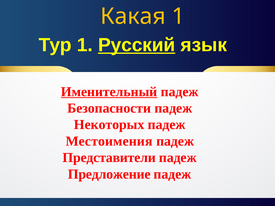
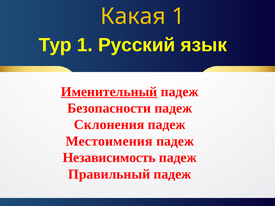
Русский underline: present -> none
Некоторых: Некоторых -> Склонения
Представители: Представители -> Независимость
Предложение: Предложение -> Правильный
